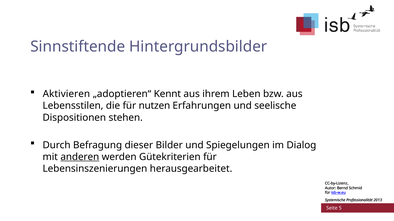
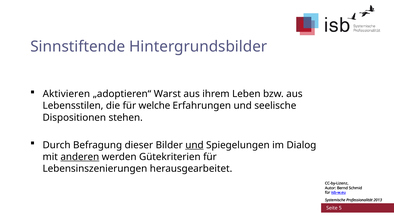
Kennt: Kennt -> Warst
nutzen: nutzen -> welche
und at (194, 145) underline: none -> present
